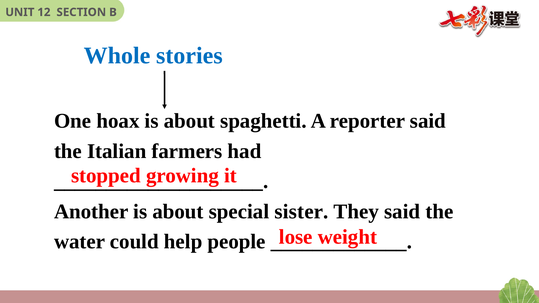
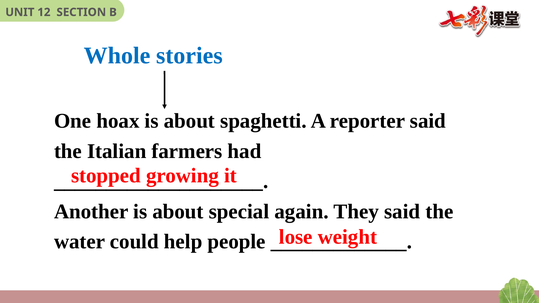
sister: sister -> again
